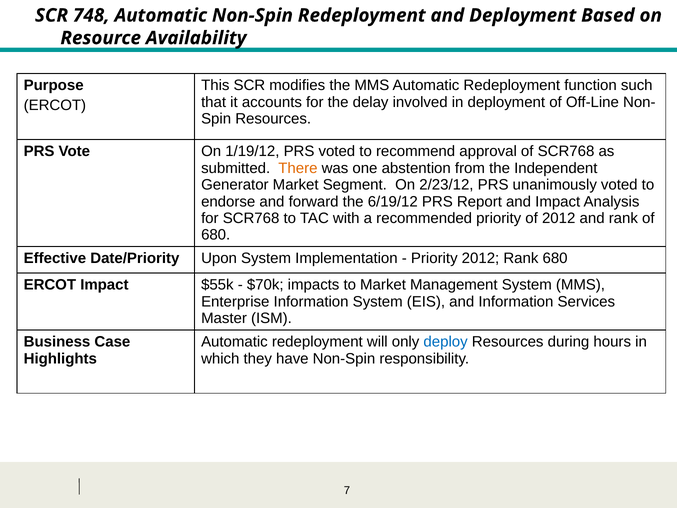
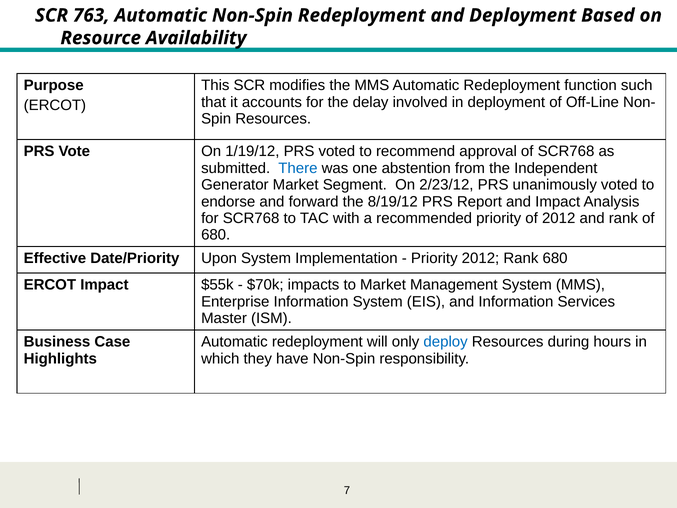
748: 748 -> 763
There colour: orange -> blue
6/19/12: 6/19/12 -> 8/19/12
